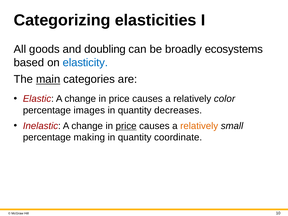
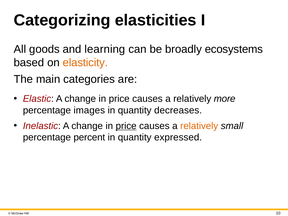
doubling: doubling -> learning
elasticity colour: blue -> orange
main underline: present -> none
color: color -> more
making: making -> percent
coordinate: coordinate -> expressed
